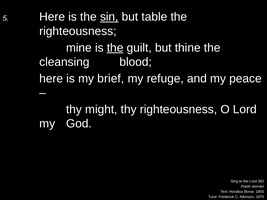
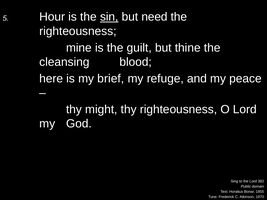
5 Here: Here -> Hour
table: table -> need
the at (115, 48) underline: present -> none
